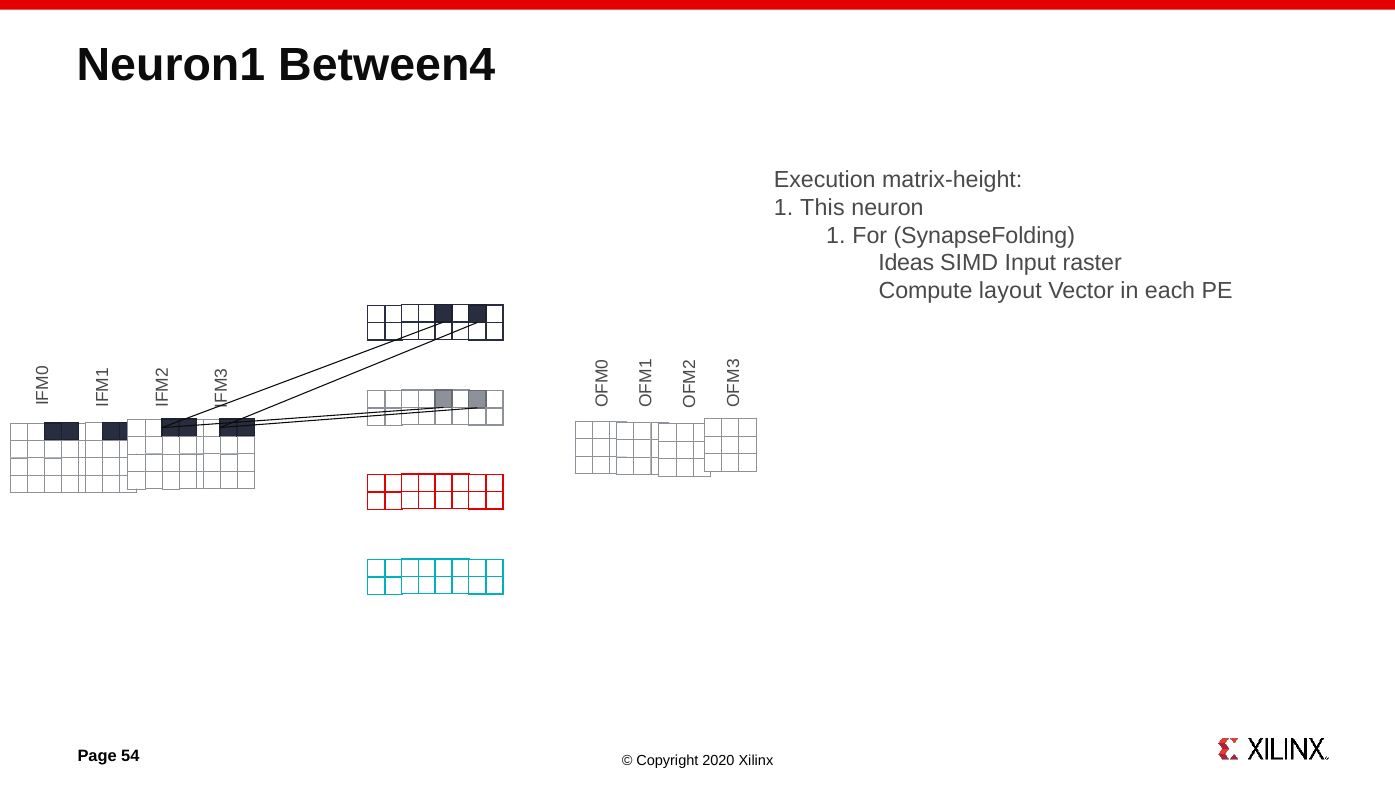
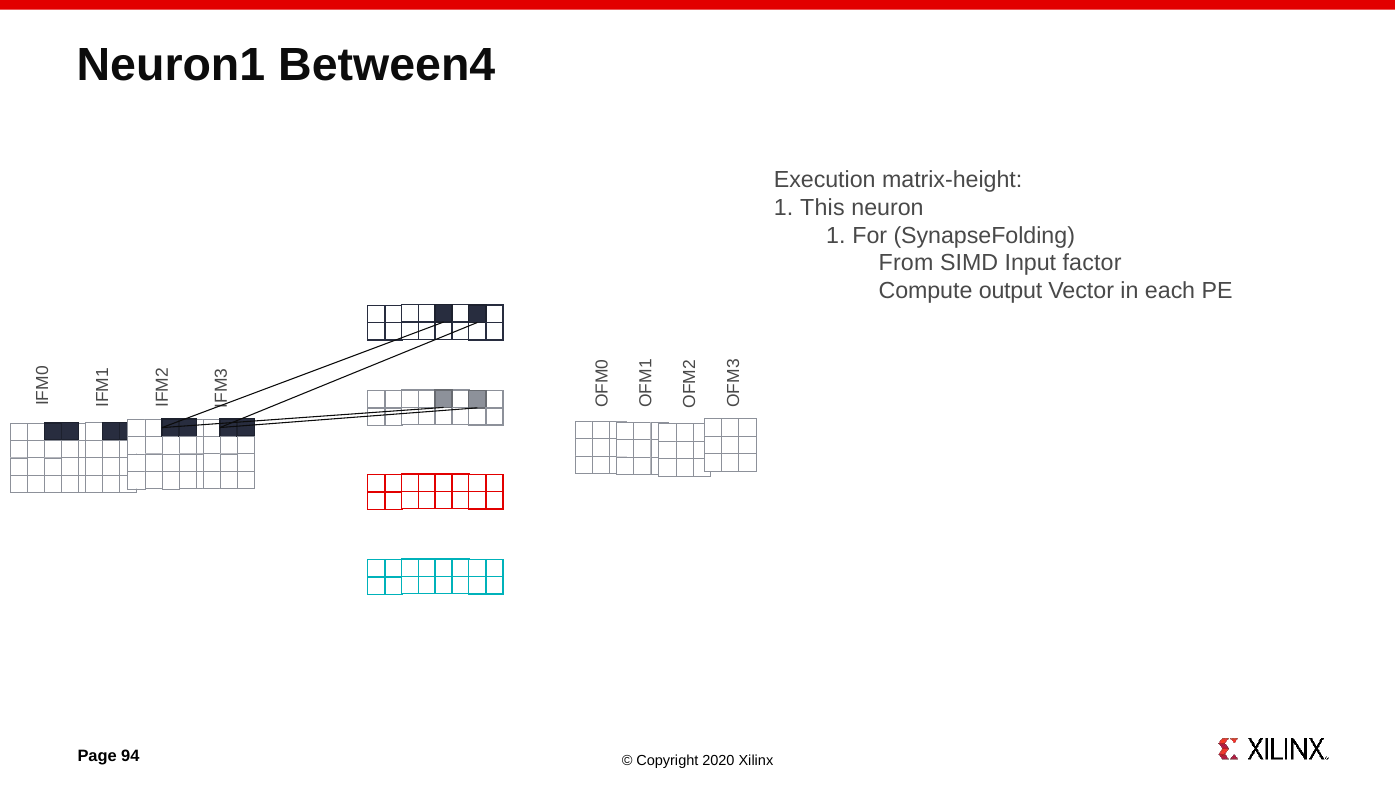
Ideas: Ideas -> From
raster: raster -> factor
layout: layout -> output
54: 54 -> 94
